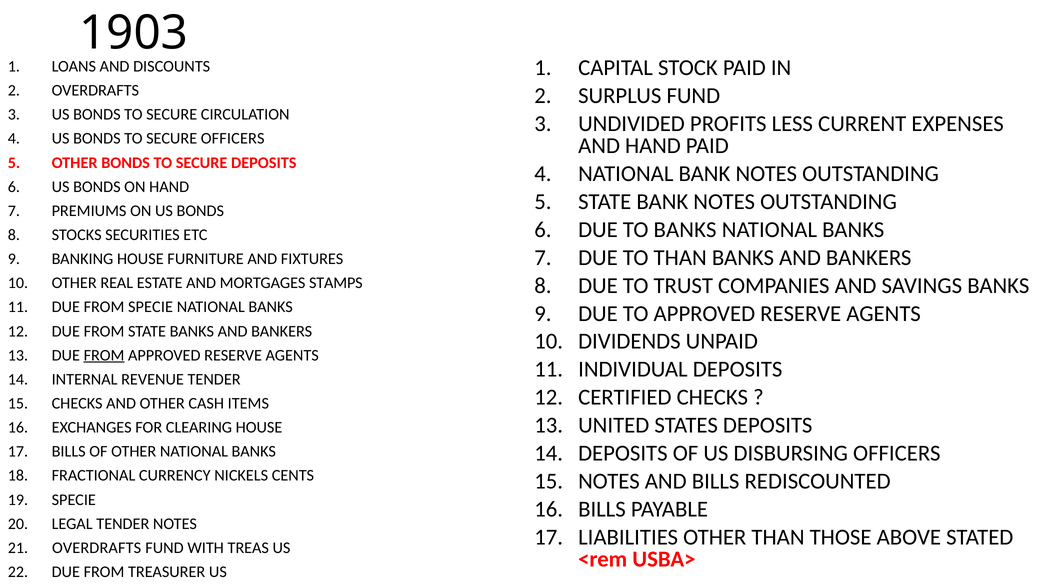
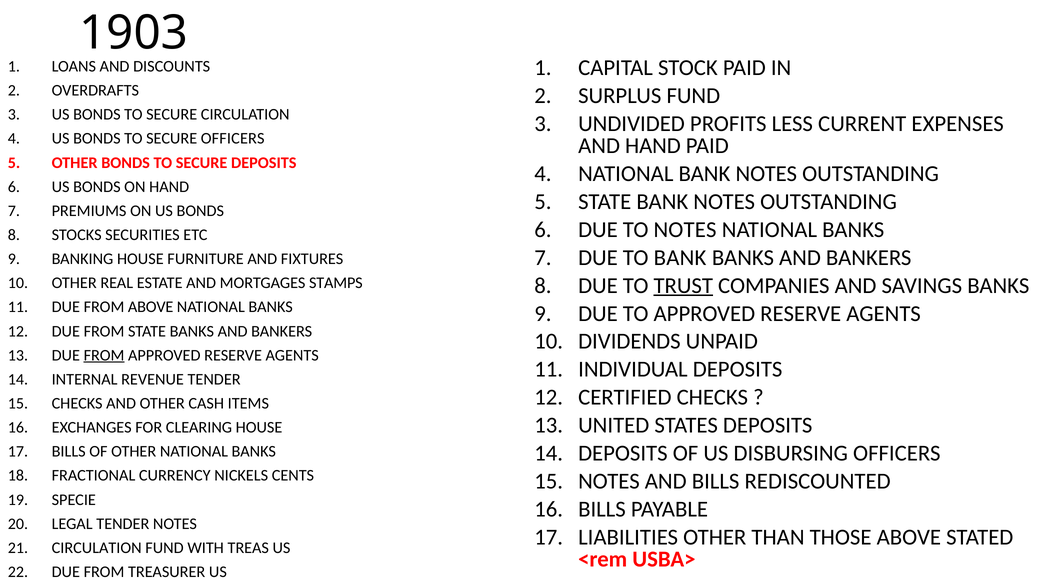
TO BANKS: BANKS -> NOTES
TO THAN: THAN -> BANK
TRUST underline: none -> present
FROM SPECIE: SPECIE -> ABOVE
OVERDRAFTS at (97, 548): OVERDRAFTS -> CIRCULATION
